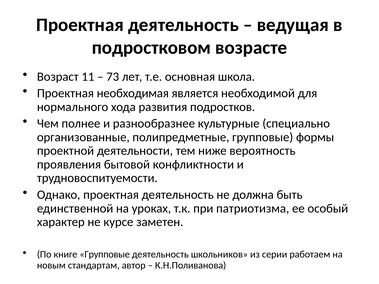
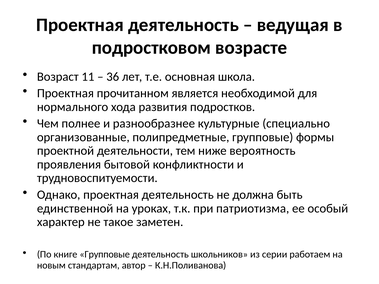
73: 73 -> 36
необходимая: необходимая -> прочитанном
курсе: курсе -> такое
